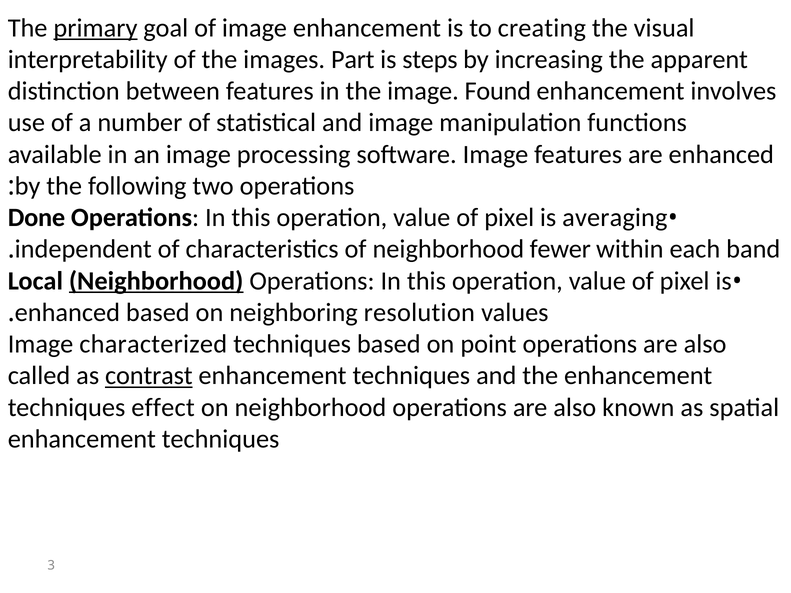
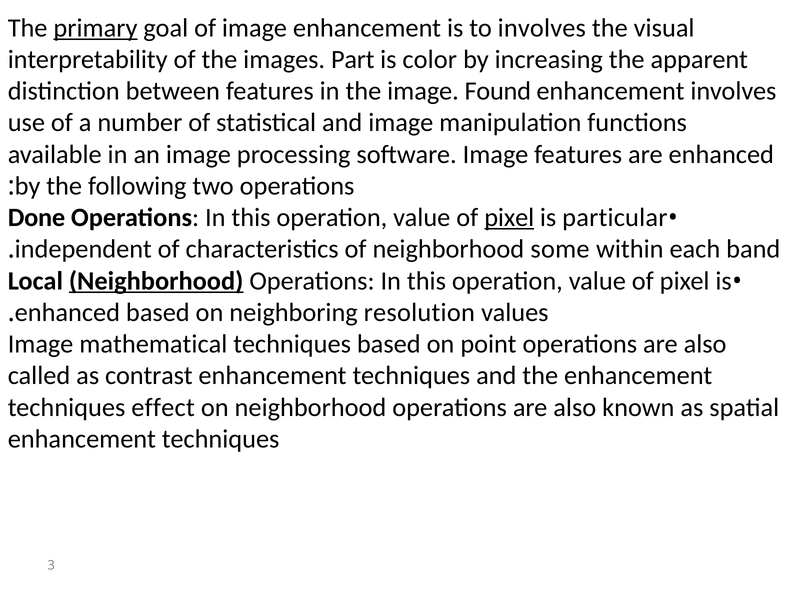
to creating: creating -> involves
steps: steps -> color
pixel at (509, 218) underline: none -> present
averaging: averaging -> particular
fewer: fewer -> some
characterized: characterized -> mathematical
contrast underline: present -> none
